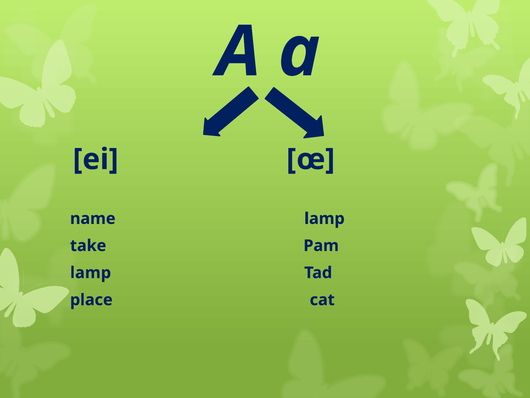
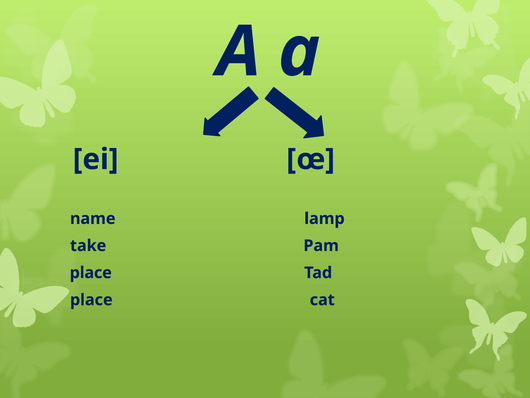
lamp at (91, 272): lamp -> place
